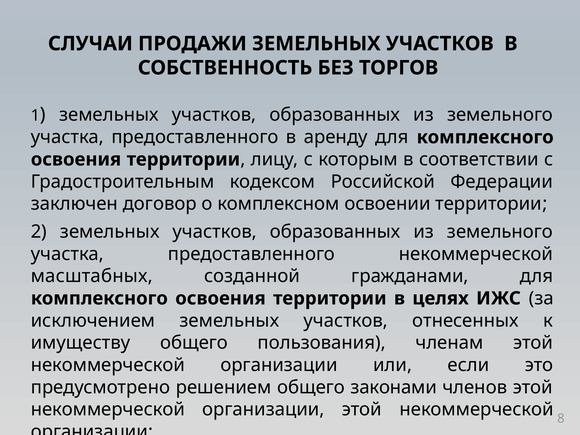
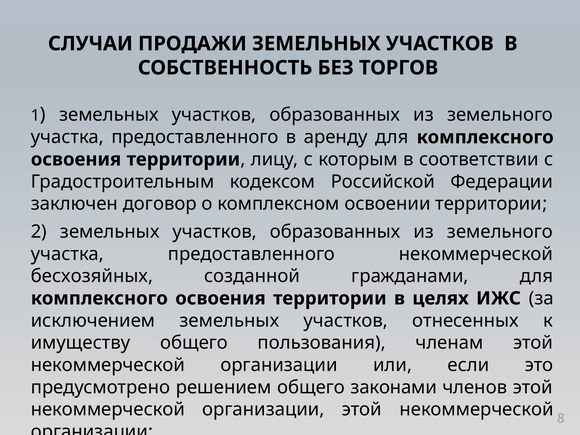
масштабных: масштабных -> бесхозяйных
